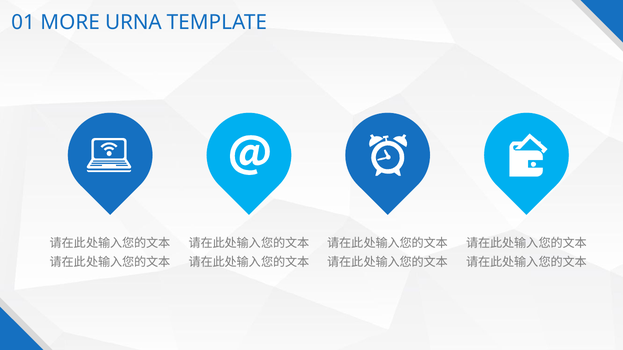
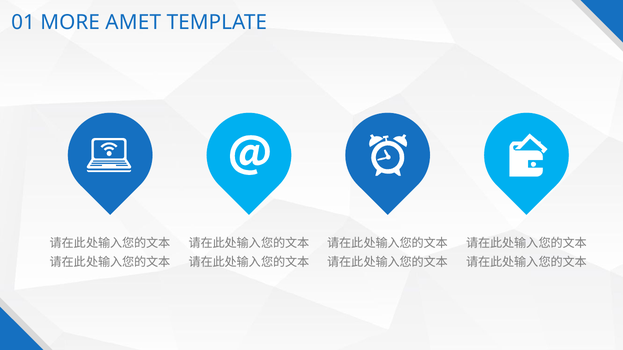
URNA: URNA -> AMET
